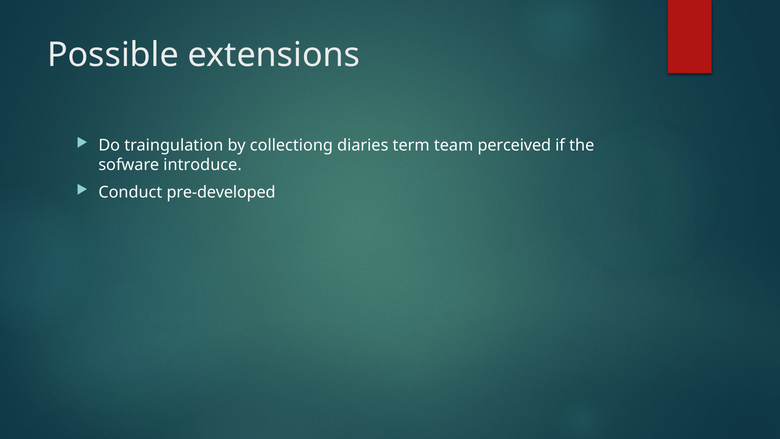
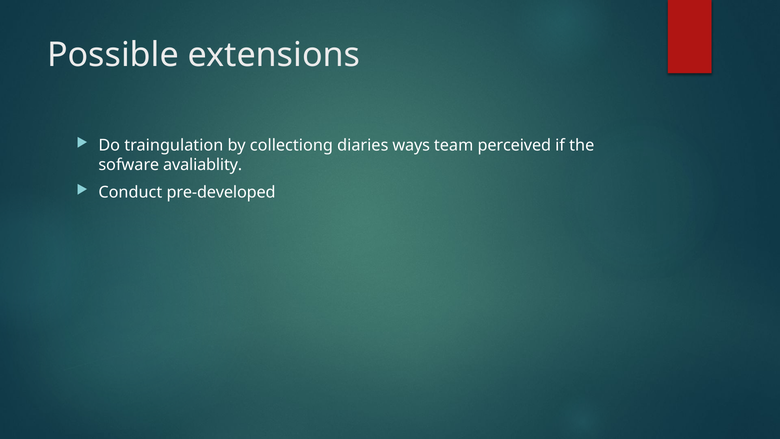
term: term -> ways
introduce: introduce -> avaliablity
